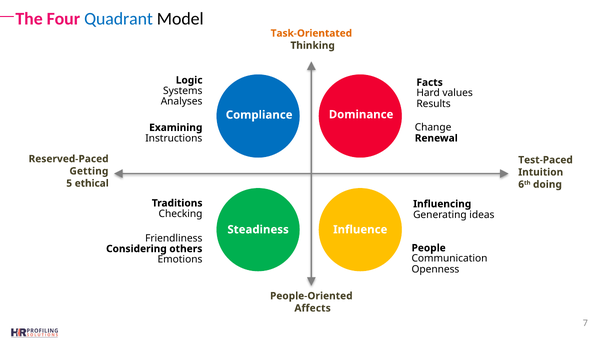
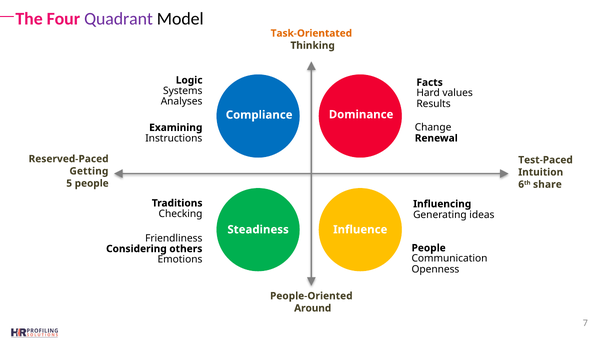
Quadrant colour: blue -> purple
5 ethical: ethical -> people
doing: doing -> share
Affects: Affects -> Around
